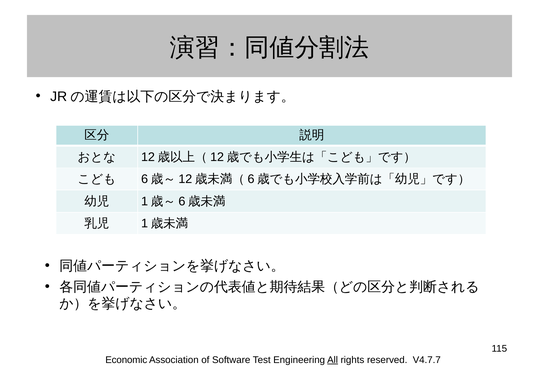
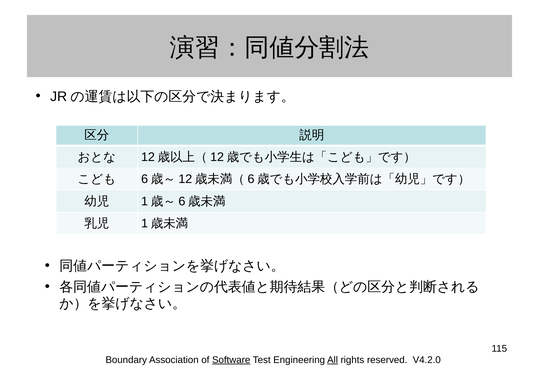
Economic: Economic -> Boundary
Software underline: none -> present
V4.7.7: V4.7.7 -> V4.2.0
